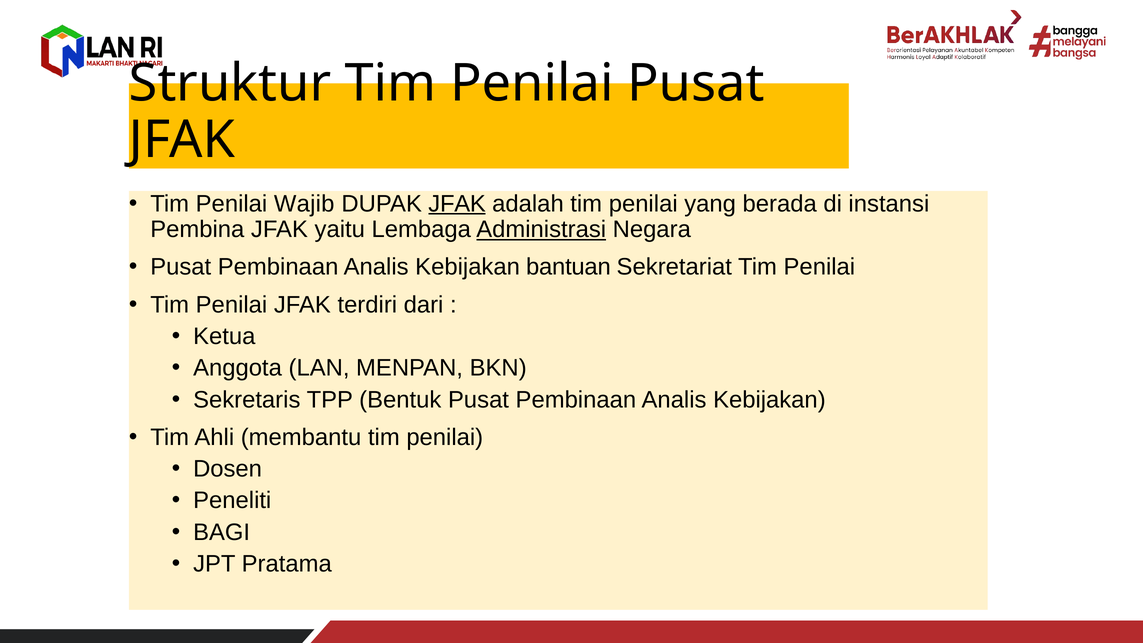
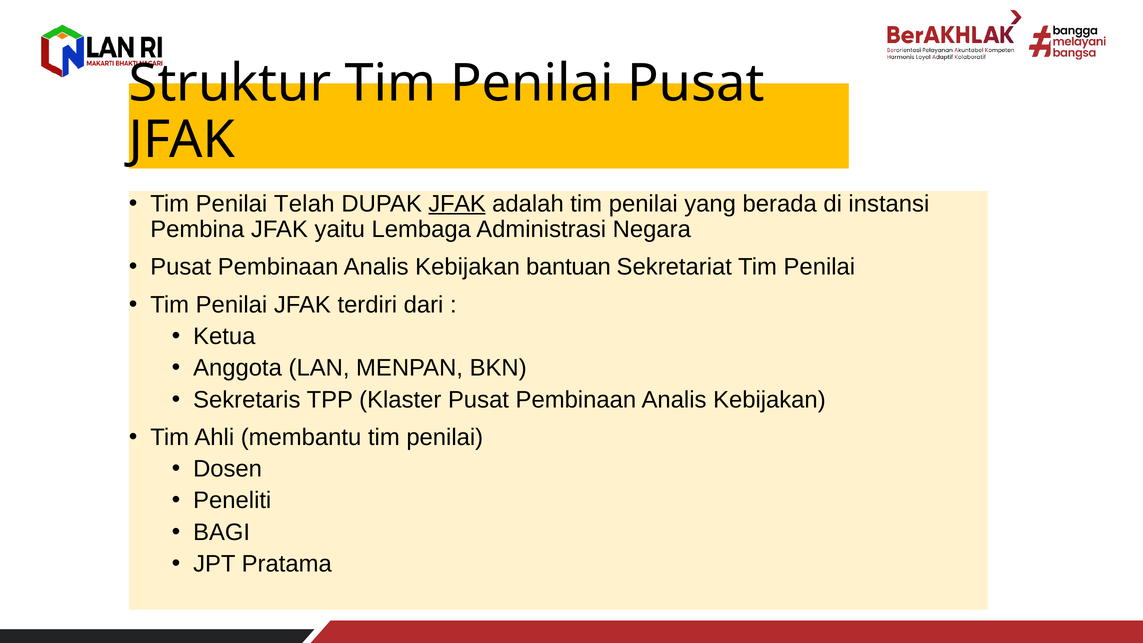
Wajib: Wajib -> Telah
Administrasi underline: present -> none
Bentuk: Bentuk -> Klaster
